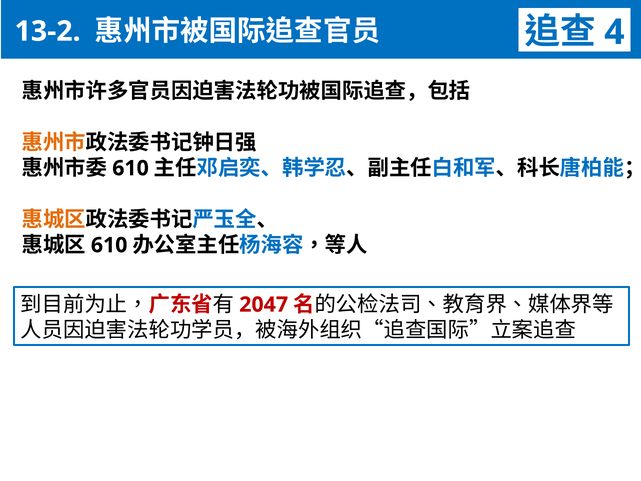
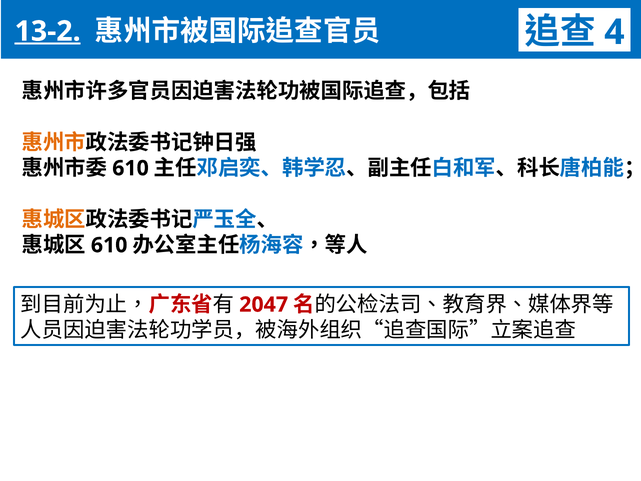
13-2 underline: none -> present
